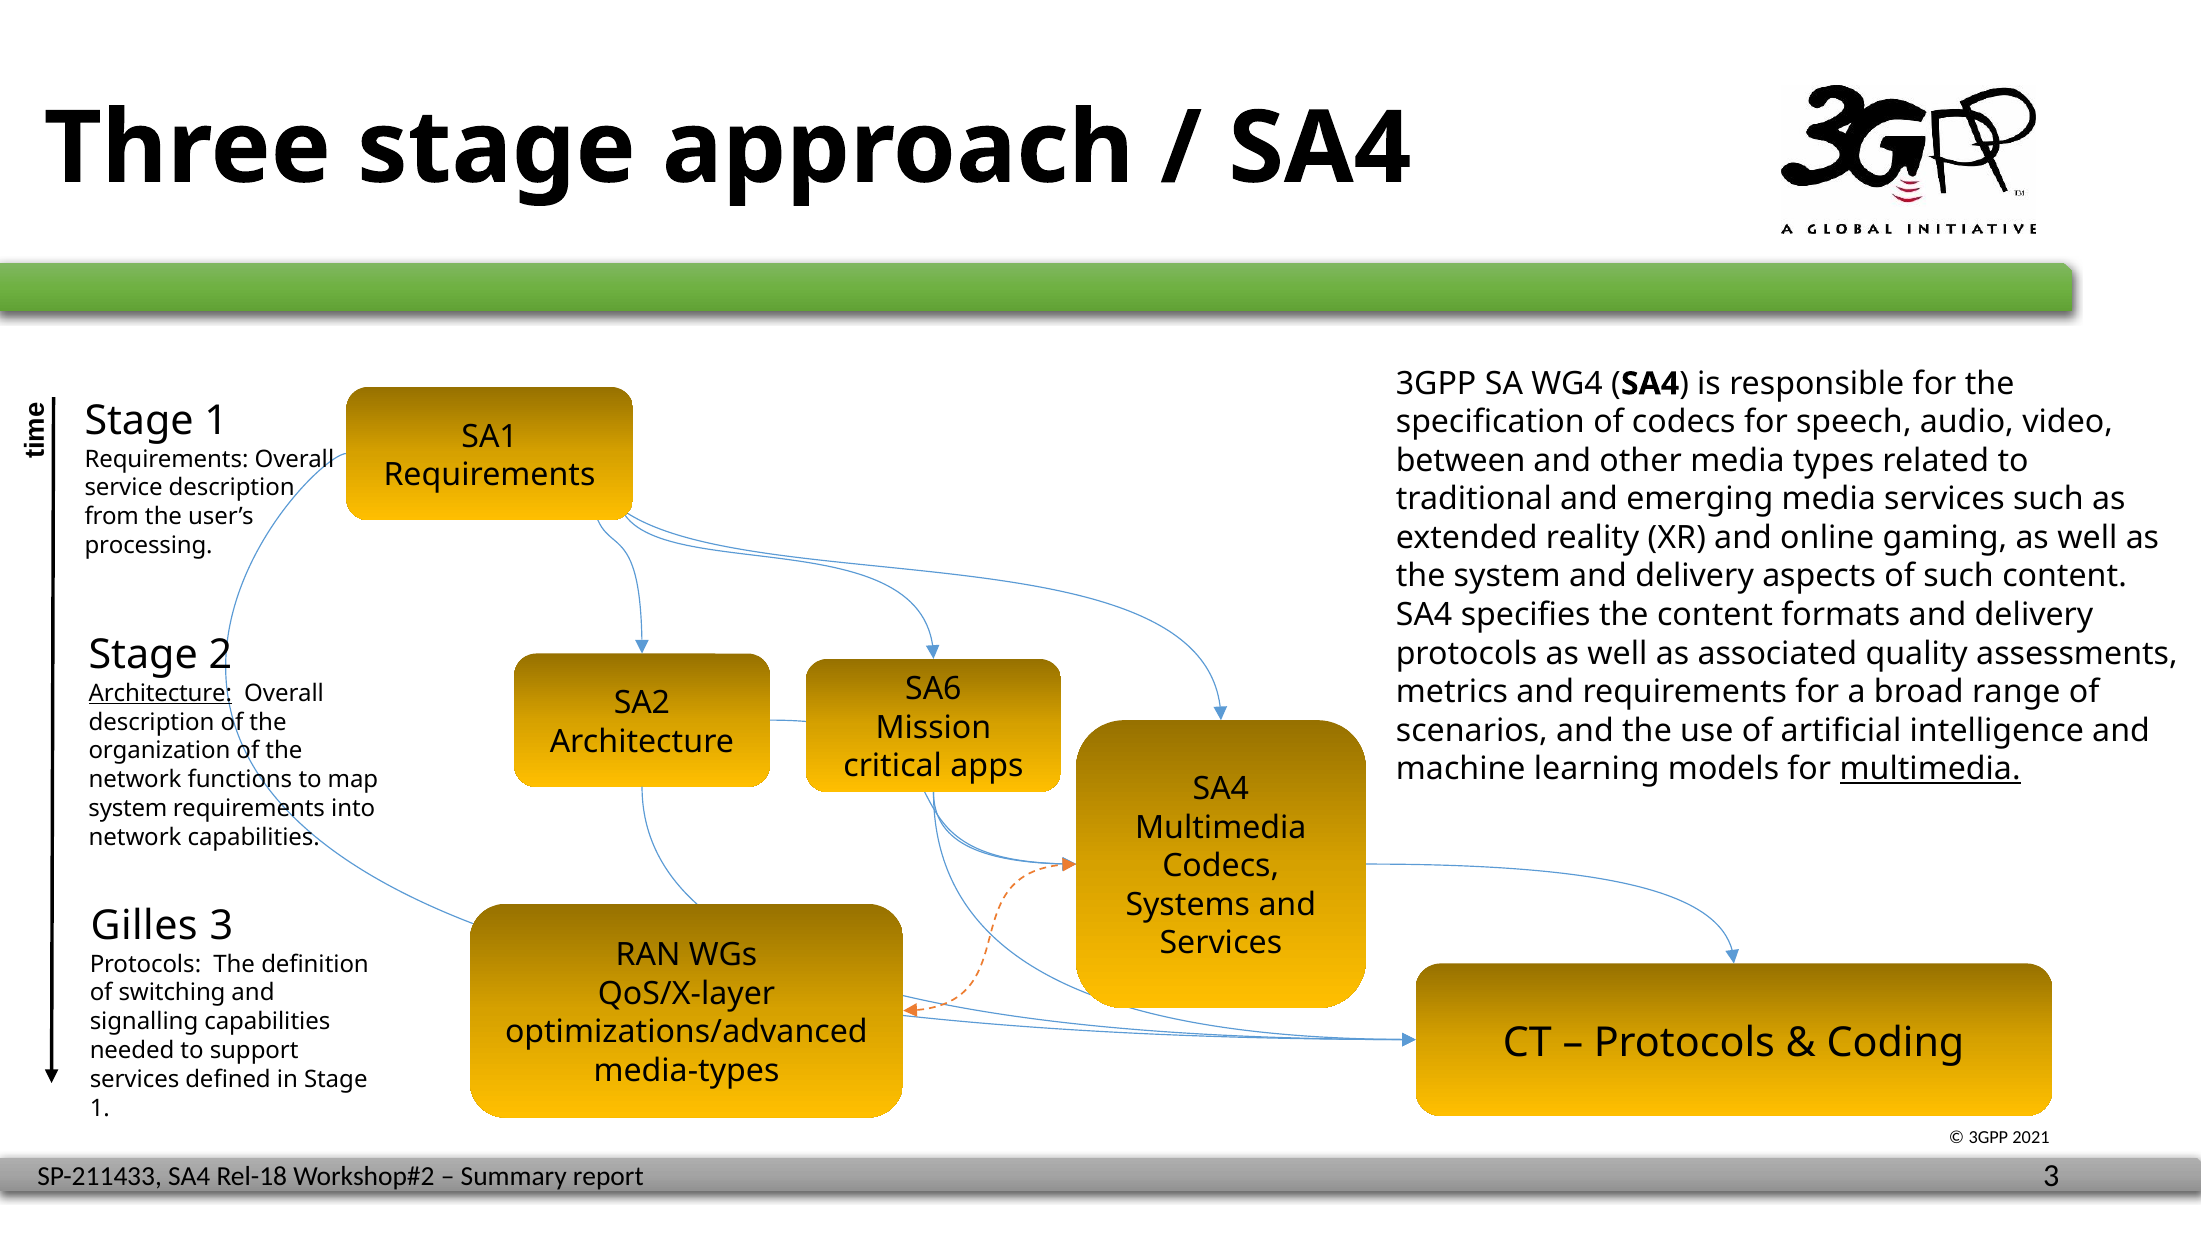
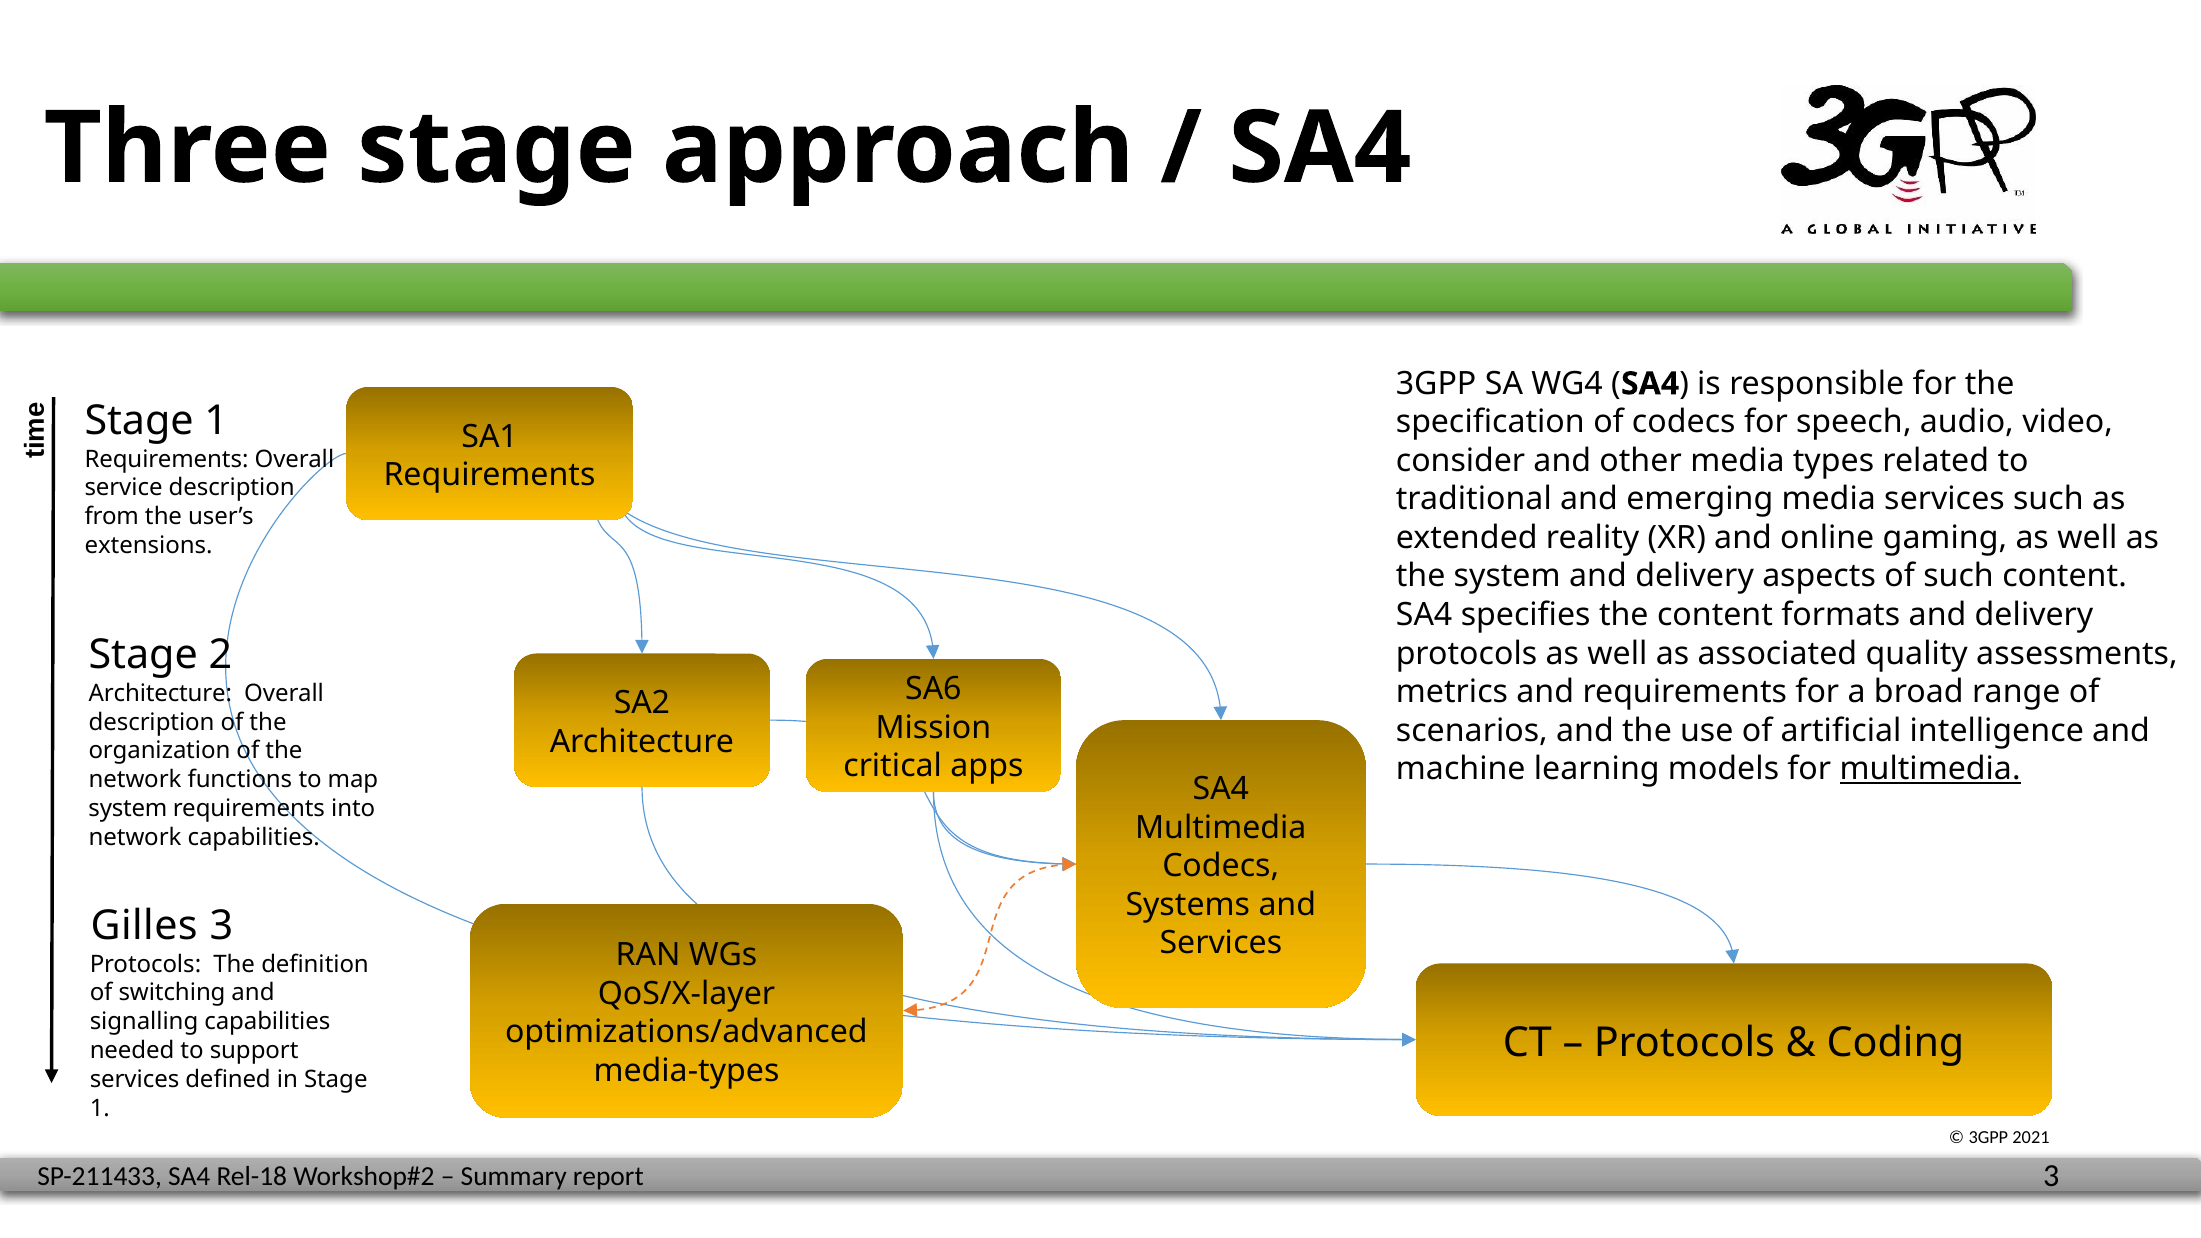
between: between -> consider
processing: processing -> extensions
Architecture at (160, 693) underline: present -> none
